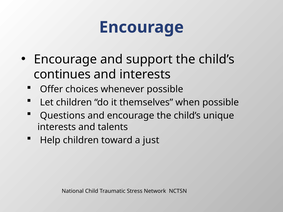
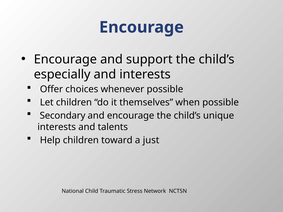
continues: continues -> especially
Questions: Questions -> Secondary
